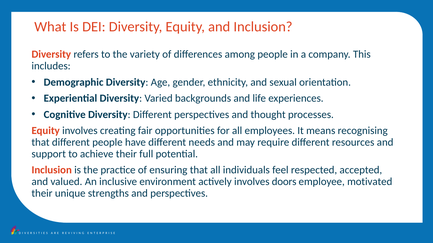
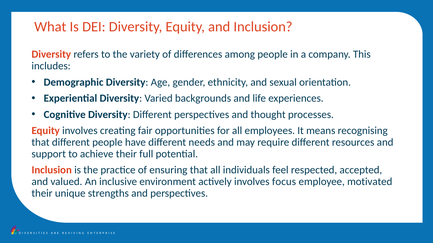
doors: doors -> focus
